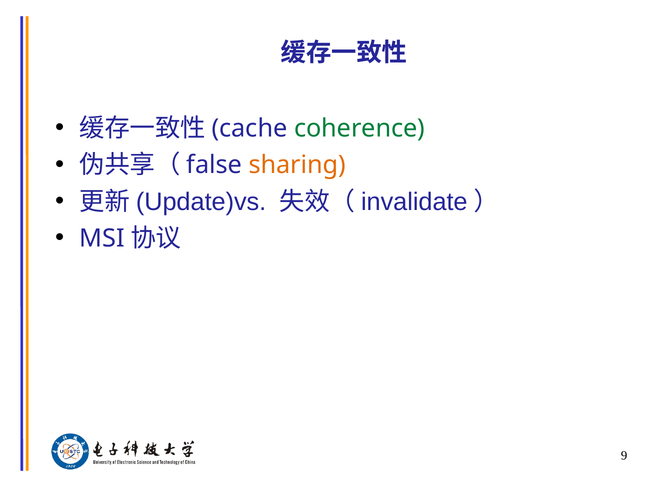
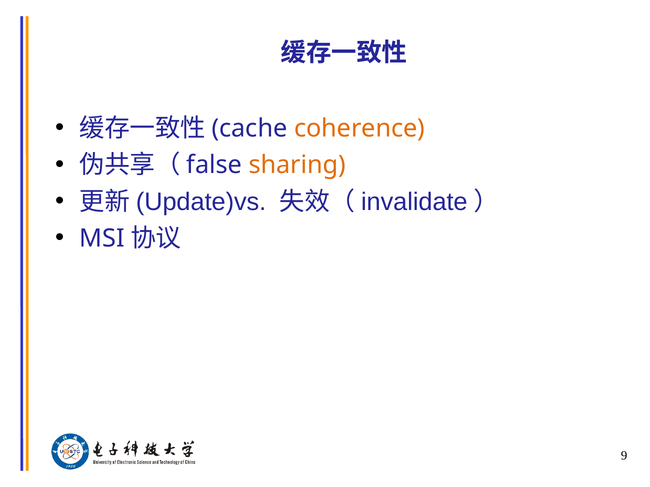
coherence colour: green -> orange
